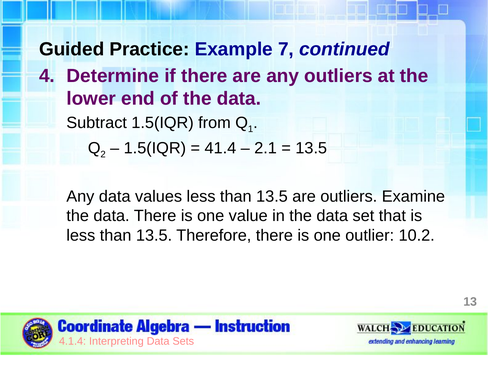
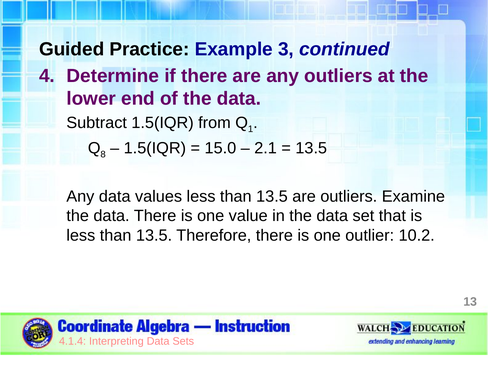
7: 7 -> 3
2: 2 -> 8
41.4: 41.4 -> 15.0
